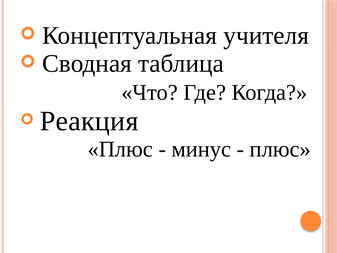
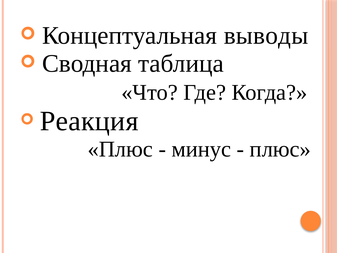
учителя: учителя -> выводы
